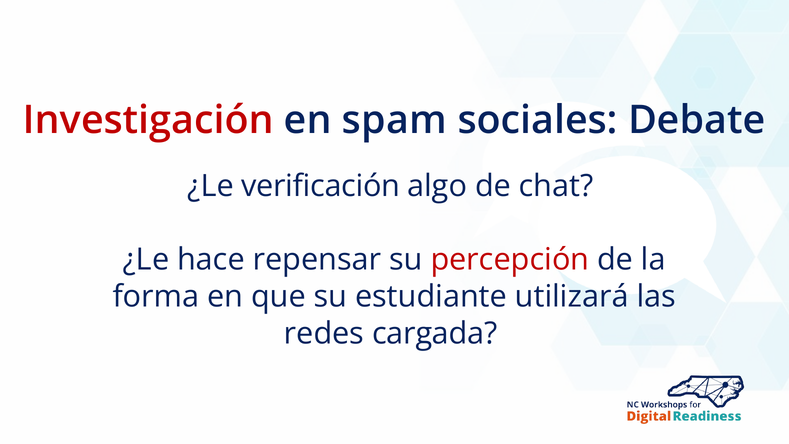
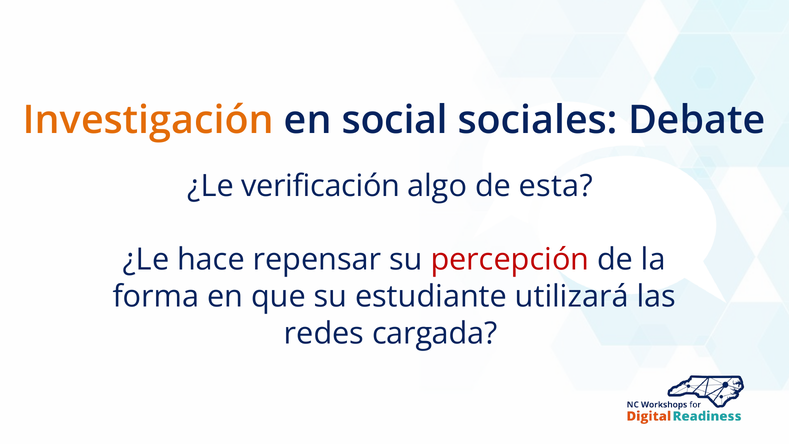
Investigación colour: red -> orange
spam: spam -> social
chat: chat -> esta
